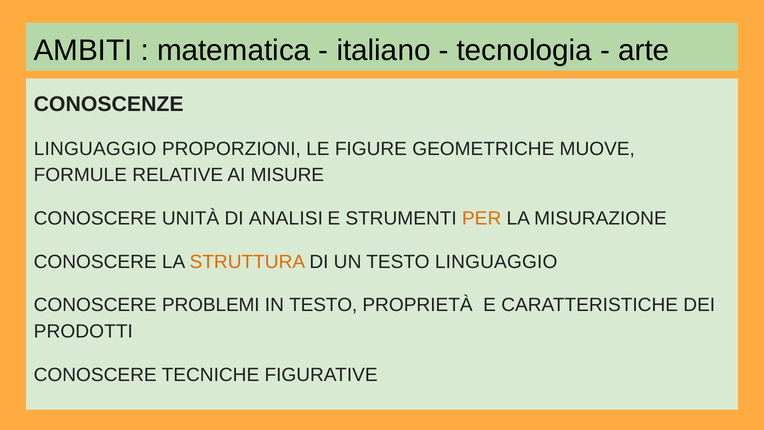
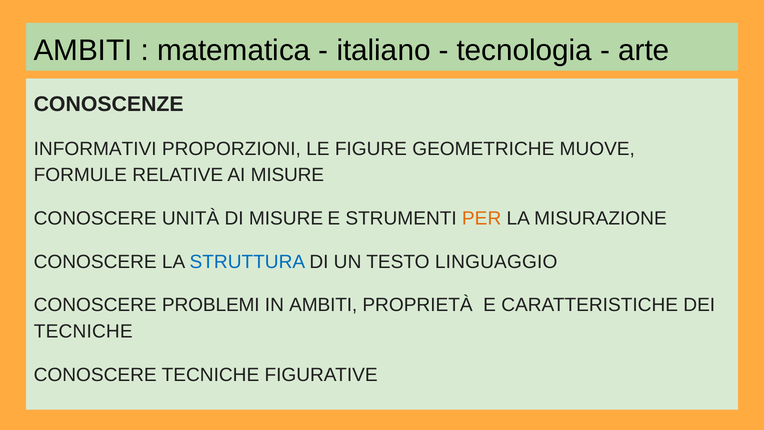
LINGUAGGIO at (95, 149): LINGUAGGIO -> INFORMATIVI
DI ANALISI: ANALISI -> MISURE
STRUTTURA colour: orange -> blue
IN TESTO: TESTO -> AMBITI
PRODOTTI at (83, 331): PRODOTTI -> TECNICHE
